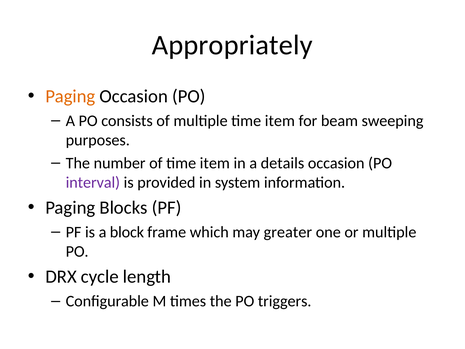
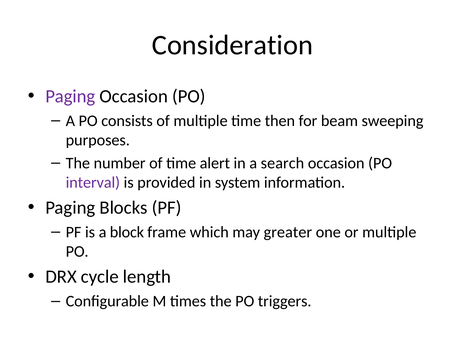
Appropriately: Appropriately -> Consideration
Paging at (70, 96) colour: orange -> purple
multiple time item: item -> then
of time item: item -> alert
details: details -> search
